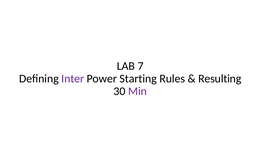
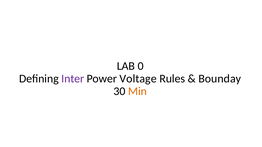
7: 7 -> 0
Starting: Starting -> Voltage
Resulting: Resulting -> Bounday
Min colour: purple -> orange
